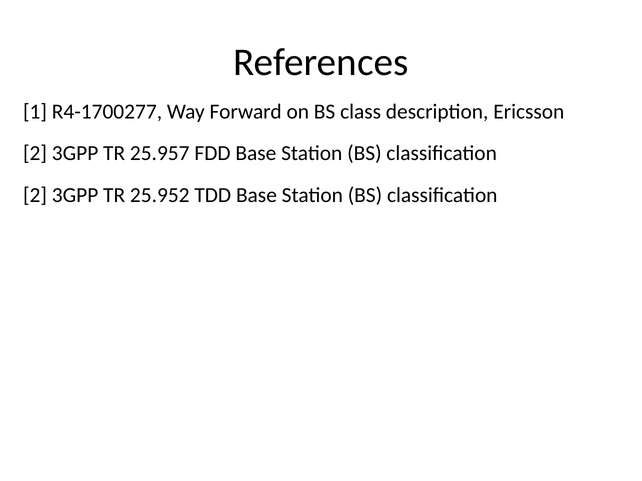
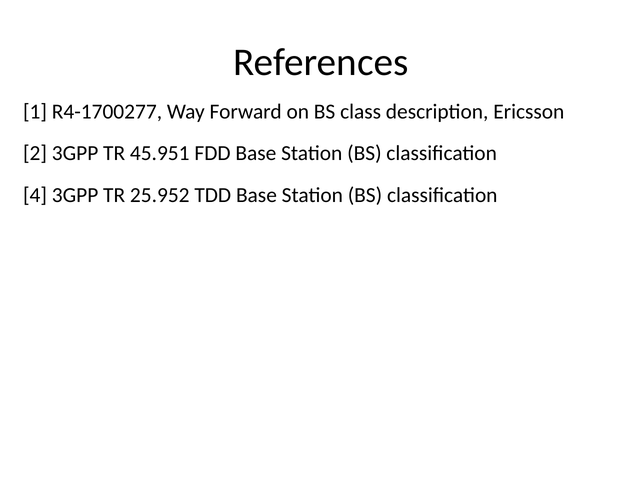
25.957: 25.957 -> 45.951
2 at (35, 195): 2 -> 4
